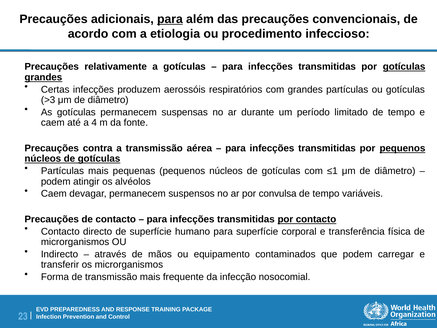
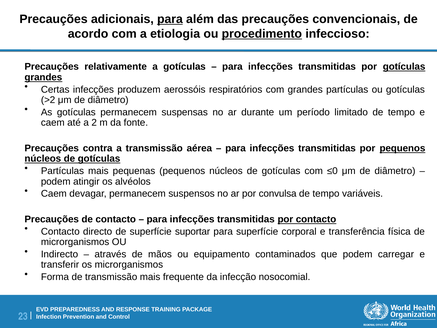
procedimento underline: none -> present
>3: >3 -> >2
4: 4 -> 2
≤1: ≤1 -> ≤0
humano: humano -> suportar
